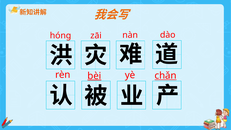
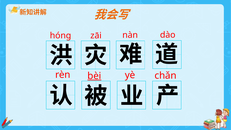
chǎn underline: present -> none
